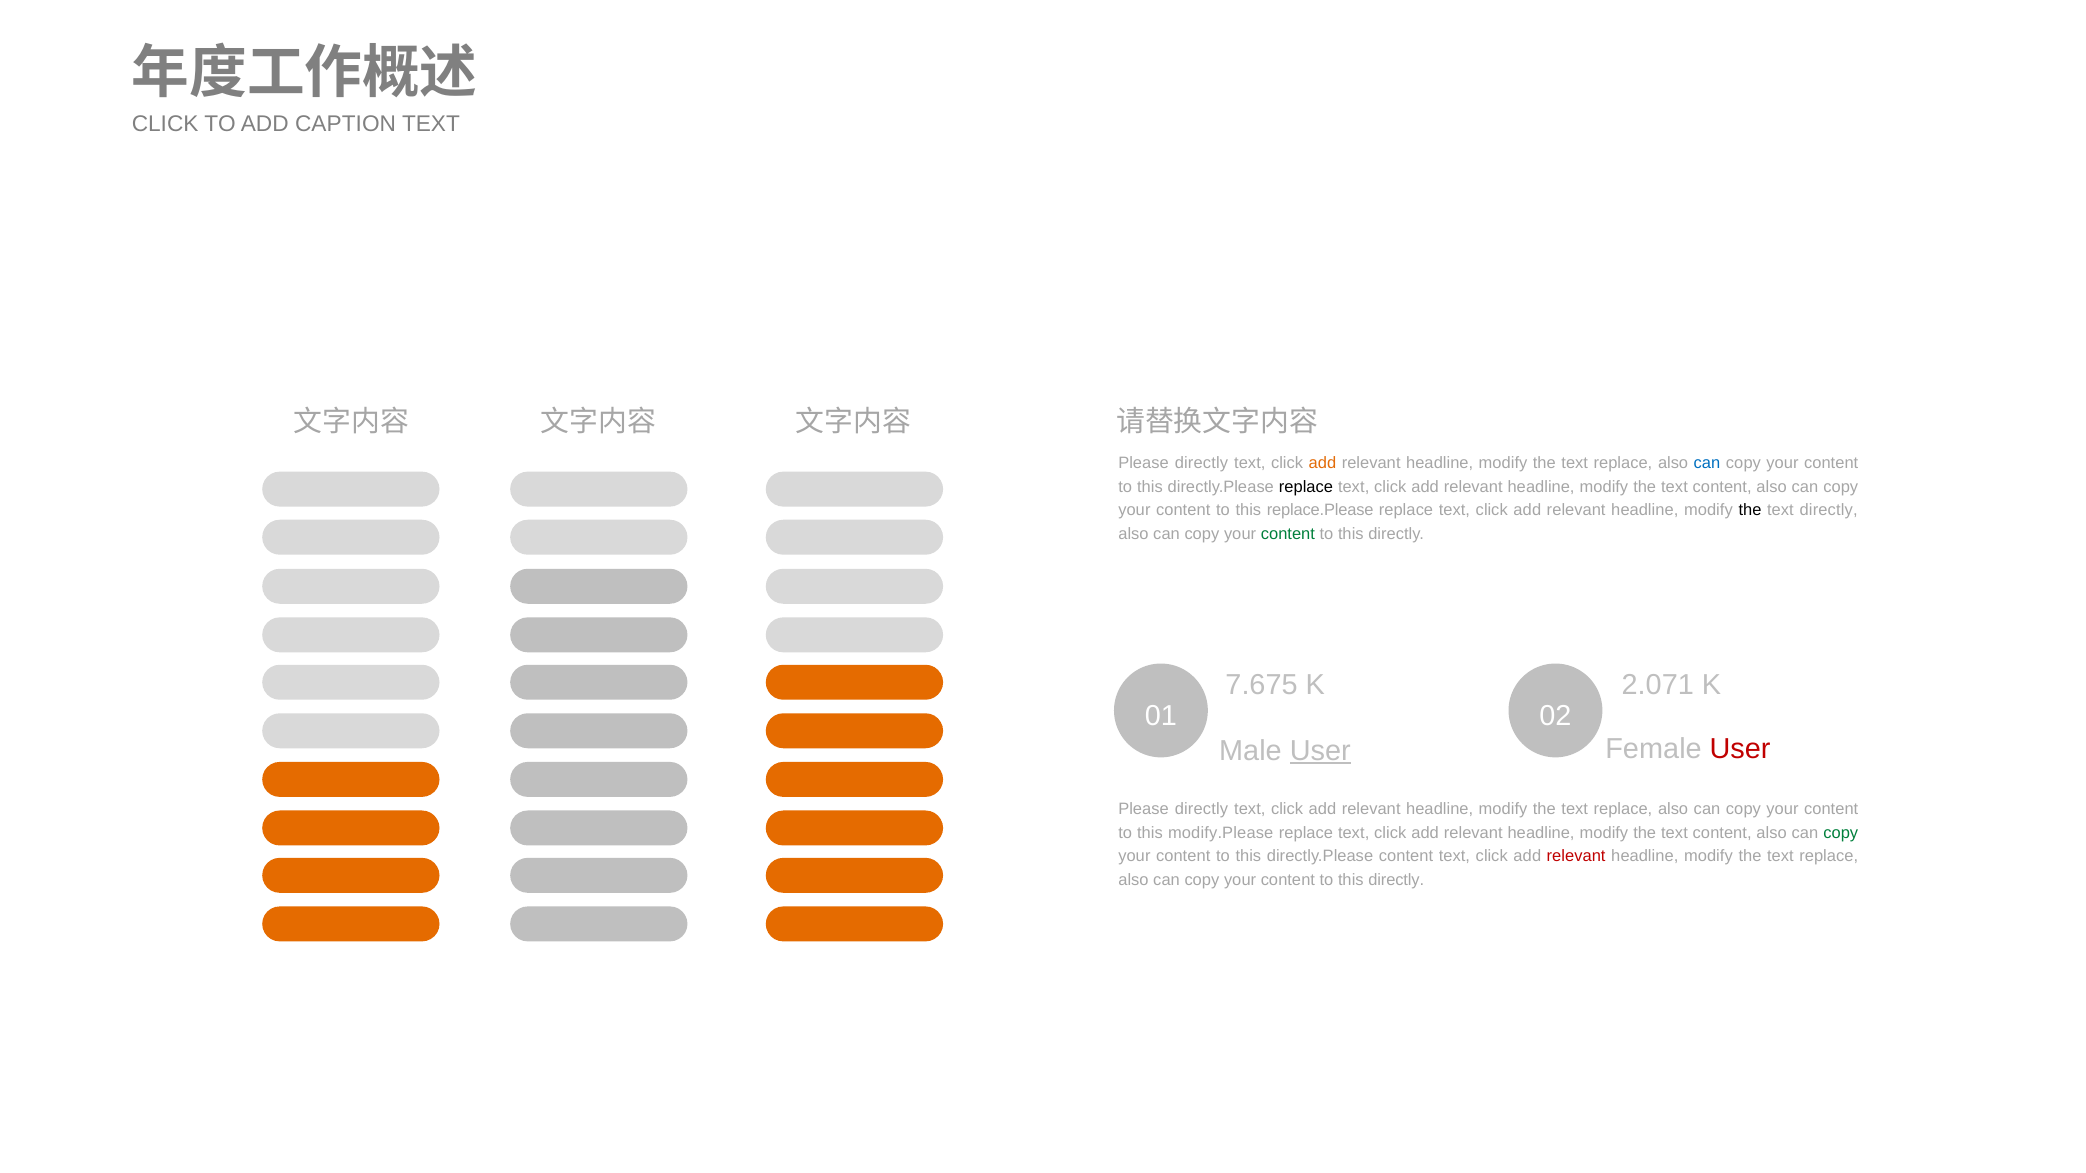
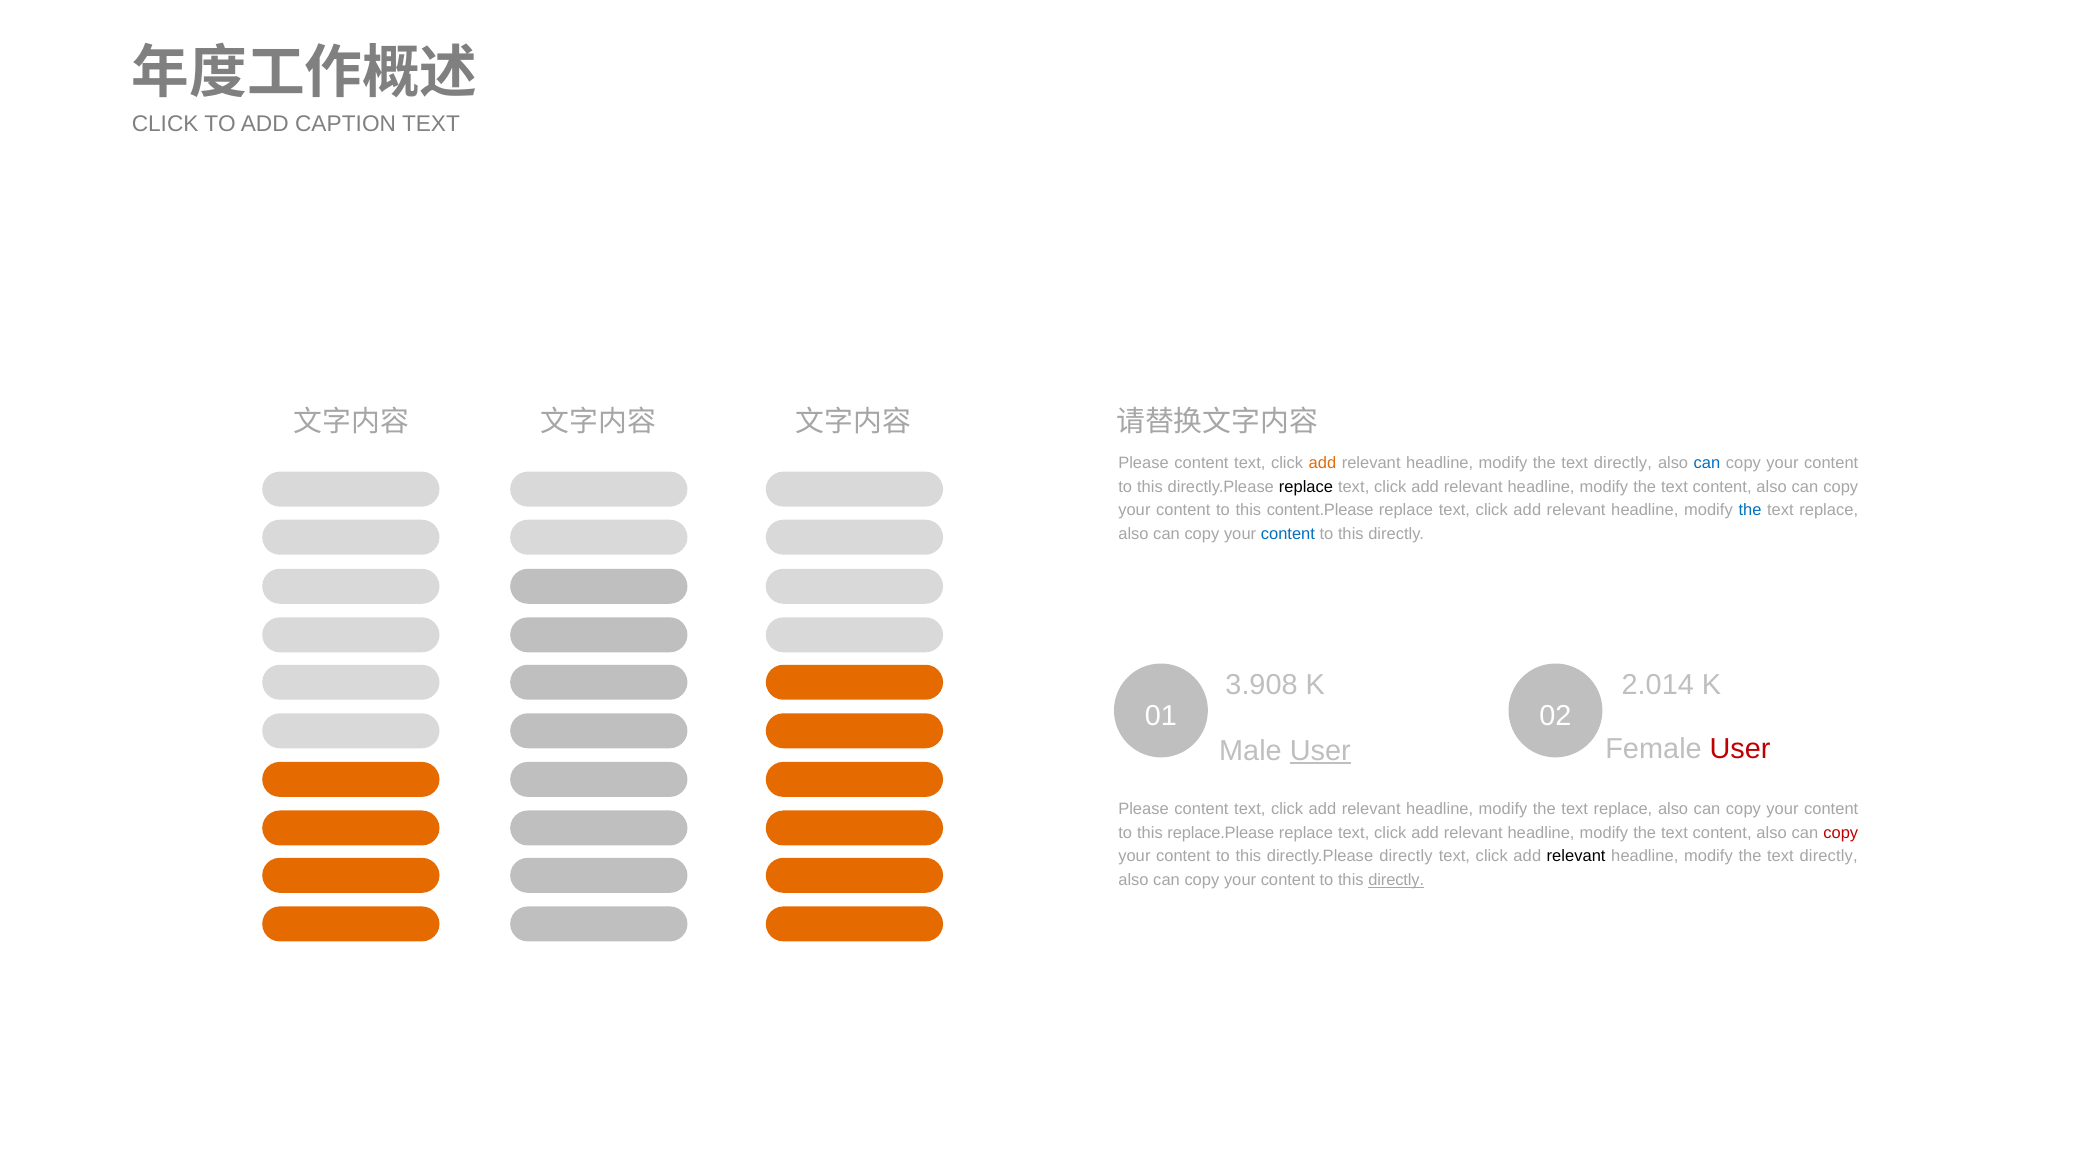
directly at (1201, 463): directly -> content
replace at (1623, 463): replace -> directly
replace.Please: replace.Please -> content.Please
the at (1750, 511) colour: black -> blue
directly at (1829, 511): directly -> replace
content at (1288, 534) colour: green -> blue
7.675: 7.675 -> 3.908
2.071: 2.071 -> 2.014
directly at (1201, 809): directly -> content
modify.Please: modify.Please -> replace.Please
copy at (1841, 833) colour: green -> red
directly.Please content: content -> directly
relevant at (1576, 857) colour: red -> black
replace at (1829, 857): replace -> directly
directly at (1396, 880) underline: none -> present
